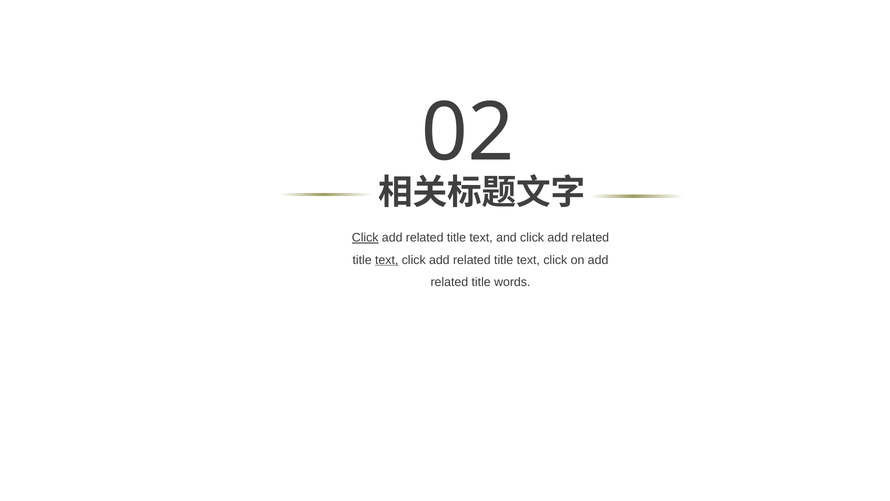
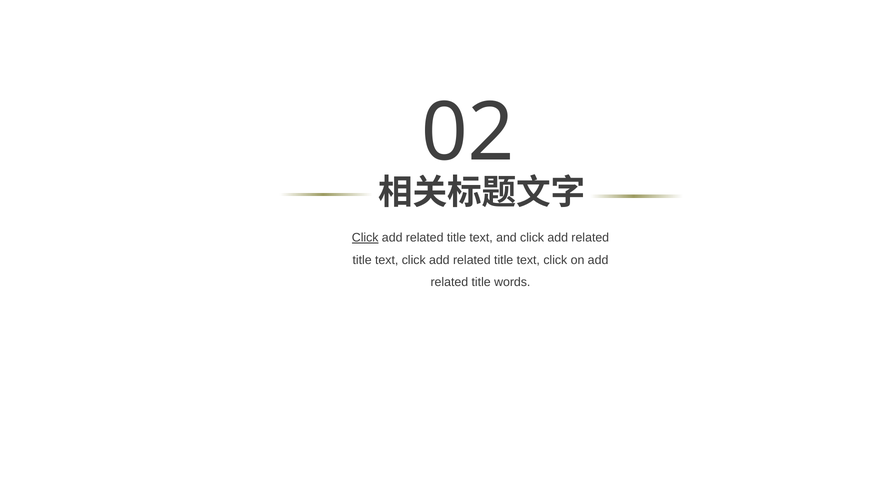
text at (387, 260) underline: present -> none
